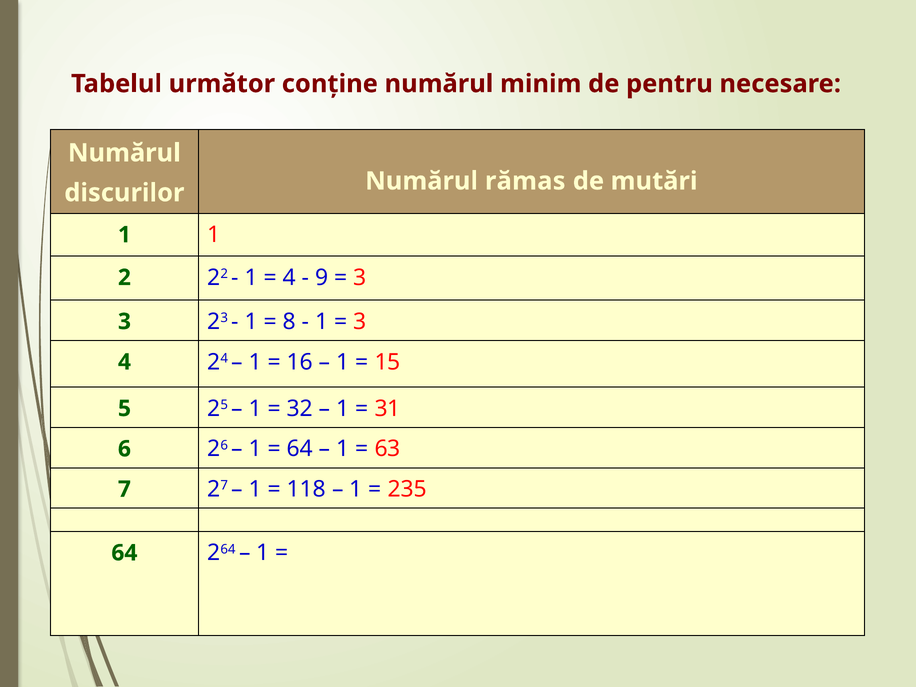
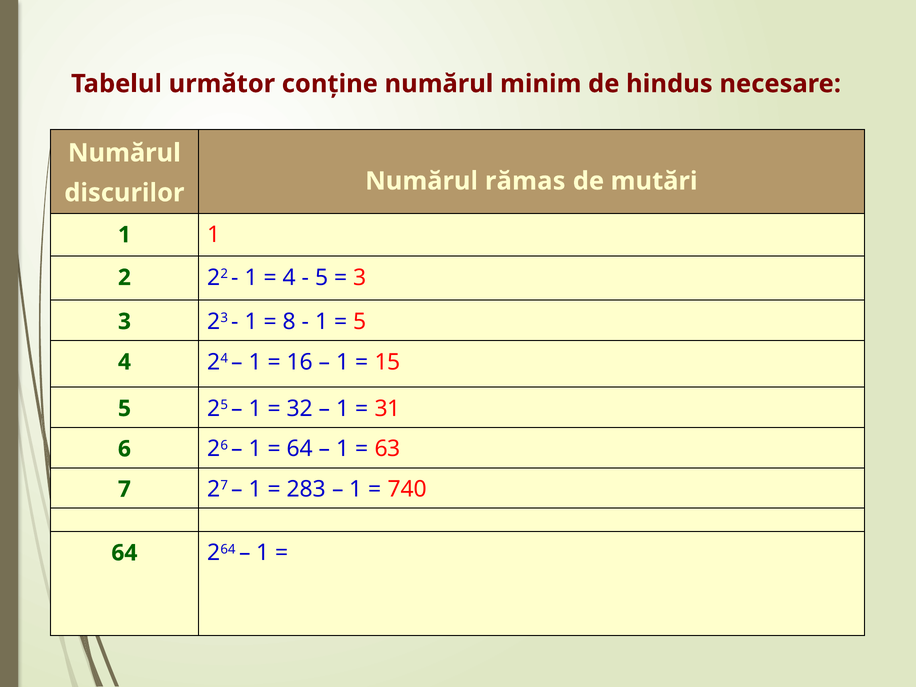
pentru: pentru -> hindus
9 at (322, 278): 9 -> 5
3 at (360, 322): 3 -> 5
118: 118 -> 283
235: 235 -> 740
